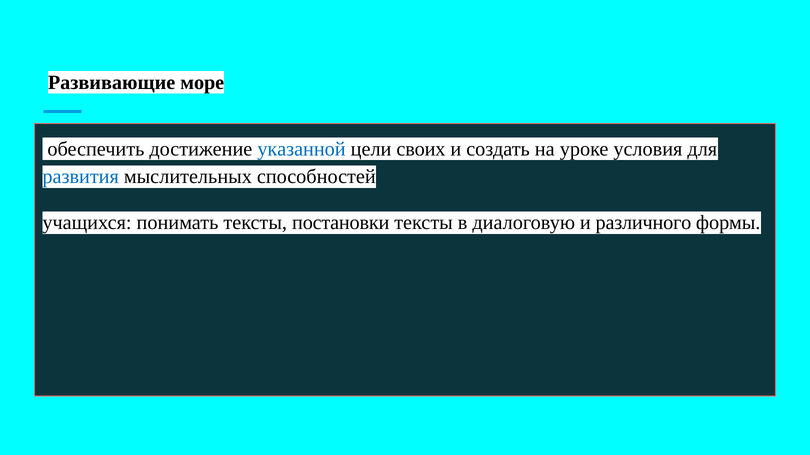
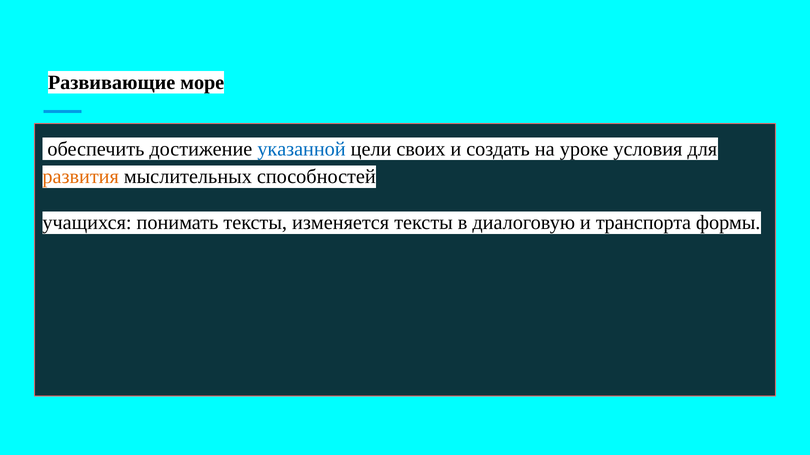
развития colour: blue -> orange
постановки: постановки -> изменяется
различного: различного -> транспорта
